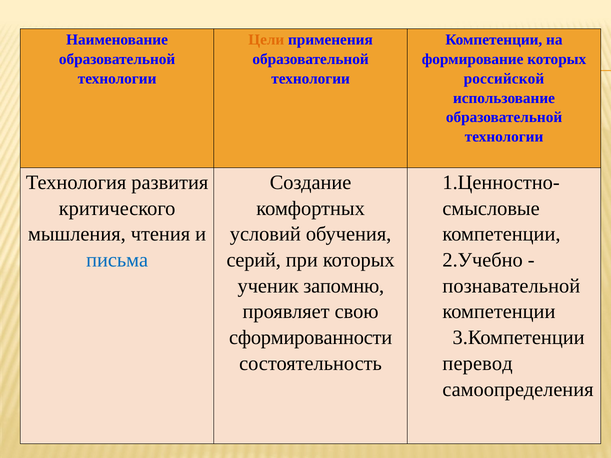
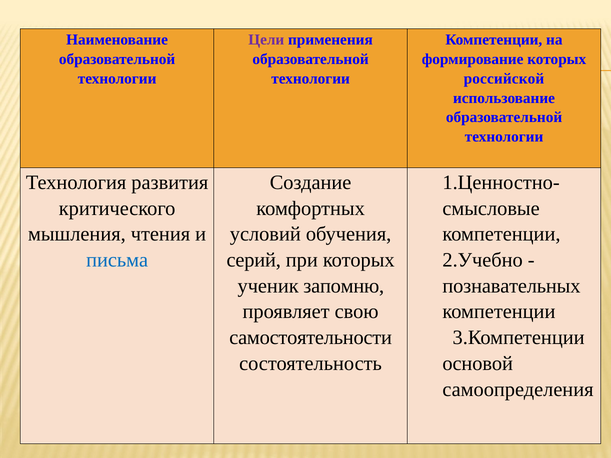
Цели colour: orange -> purple
познавательной: познавательной -> познавательных
сформированности: сформированности -> самостоятельности
перевод: перевод -> основой
